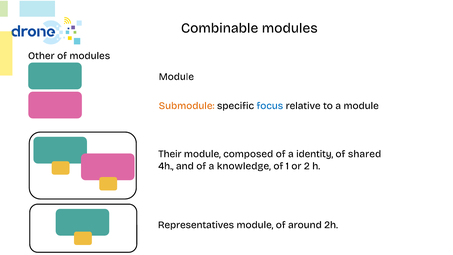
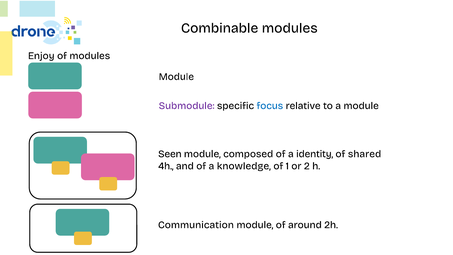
Other: Other -> Enjoy
Submodule colour: orange -> purple
Their: Their -> Seen
Representatives: Representatives -> Communication
